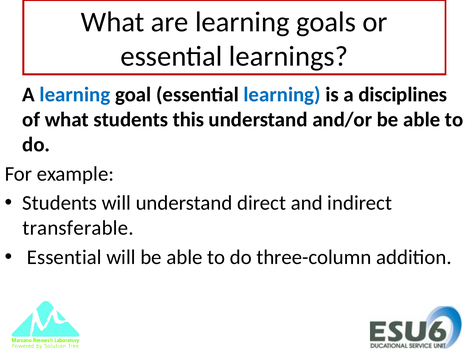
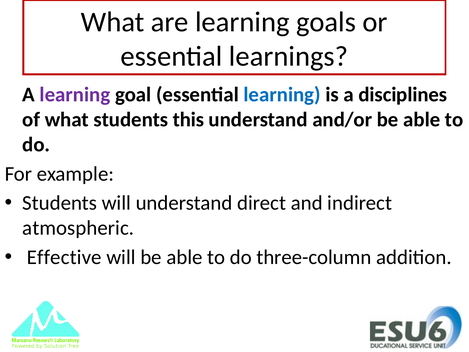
learning at (75, 94) colour: blue -> purple
transferable: transferable -> atmospheric
Essential at (64, 257): Essential -> Effective
